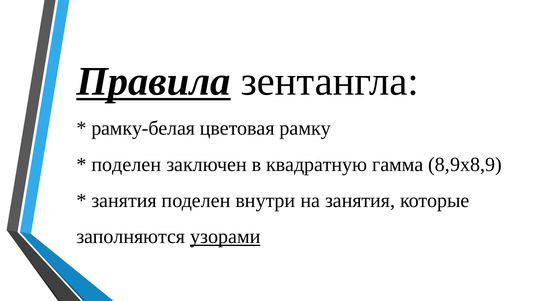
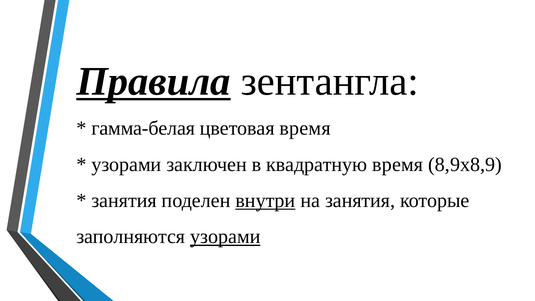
рамку-белая: рамку-белая -> гамма-белая
цветовая рамку: рамку -> время
поделен at (126, 164): поделен -> узорами
квадратную гамма: гамма -> время
внутри underline: none -> present
